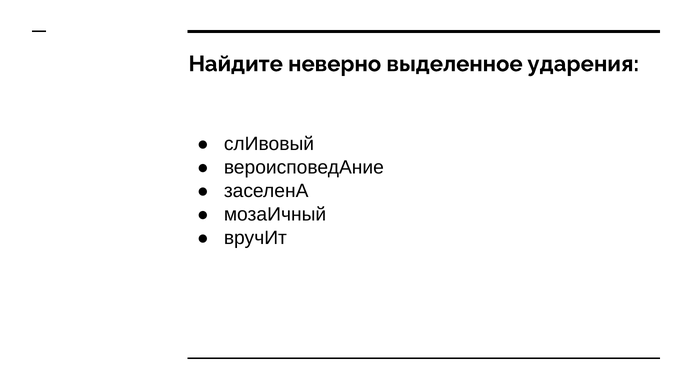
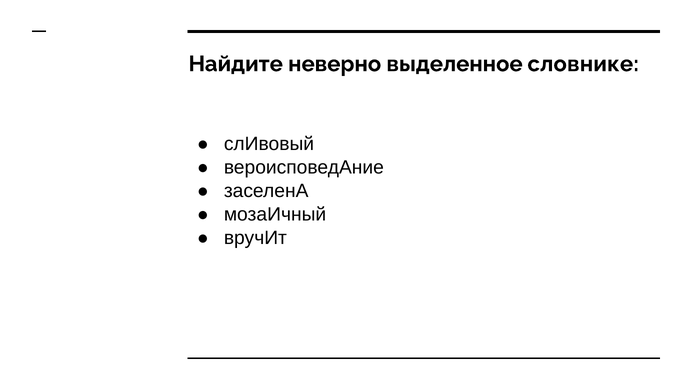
ударения: ударения -> словнике
